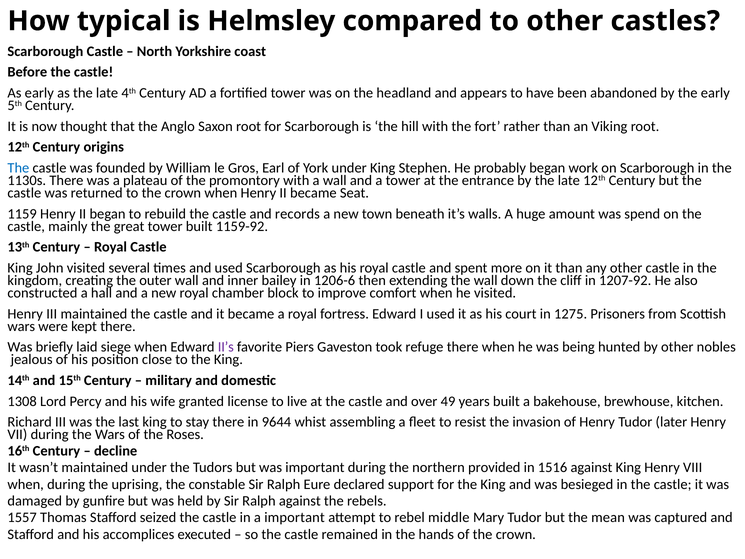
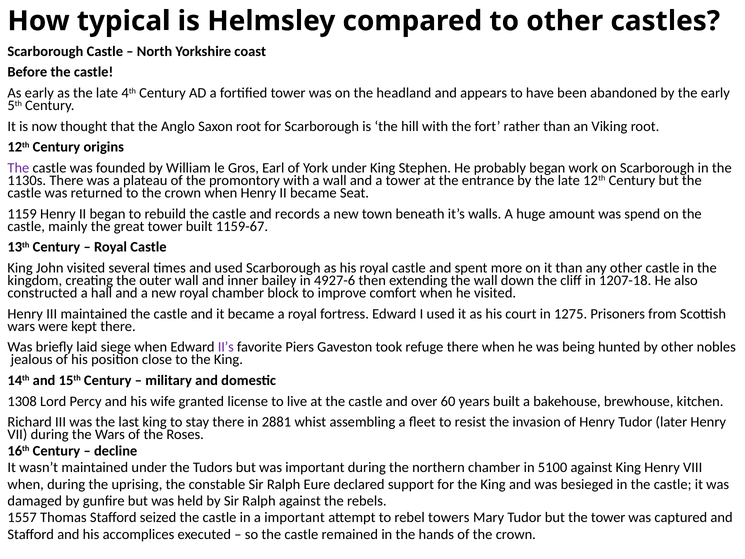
The at (18, 168) colour: blue -> purple
1159-92: 1159-92 -> 1159-67
1206-6: 1206-6 -> 4927-6
1207-92: 1207-92 -> 1207-18
49: 49 -> 60
9644: 9644 -> 2881
northern provided: provided -> chamber
1516: 1516 -> 5100
middle: middle -> towers
the mean: mean -> tower
